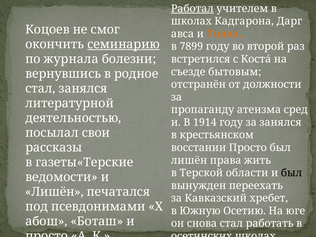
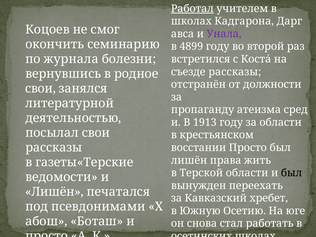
Унала colour: orange -> purple
семинарию underline: present -> none
7899: 7899 -> 4899
съезде бытовым: бытовым -> рассказы
стал at (40, 89): стал -> свои
1914: 1914 -> 1913
за занялся: занялся -> области
